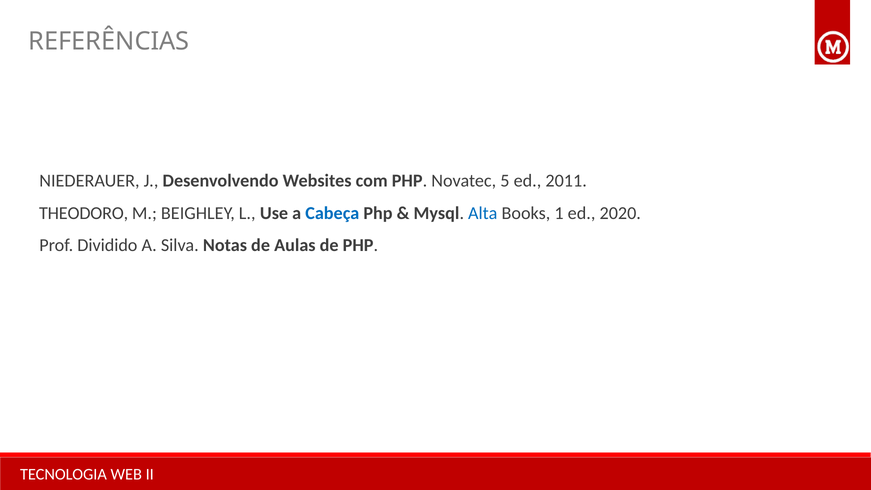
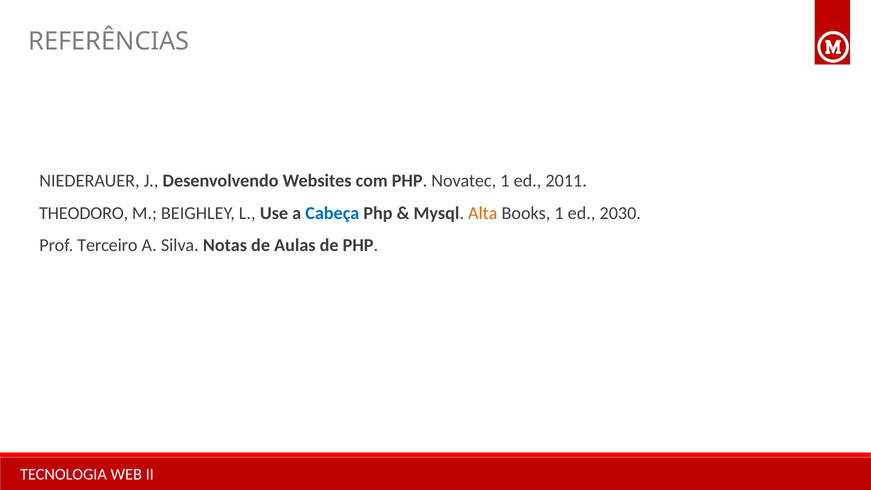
Novatec 5: 5 -> 1
Alta colour: blue -> orange
2020: 2020 -> 2030
Dividido: Dividido -> Terceiro
